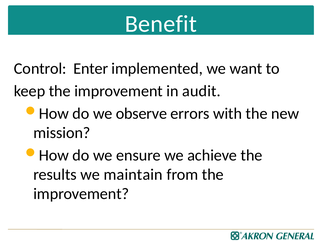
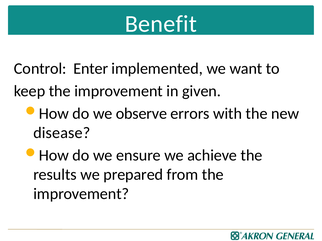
audit: audit -> given
mission: mission -> disease
maintain: maintain -> prepared
